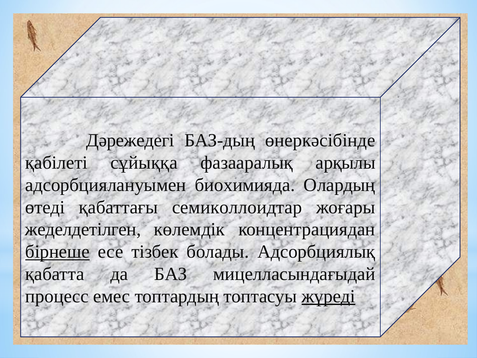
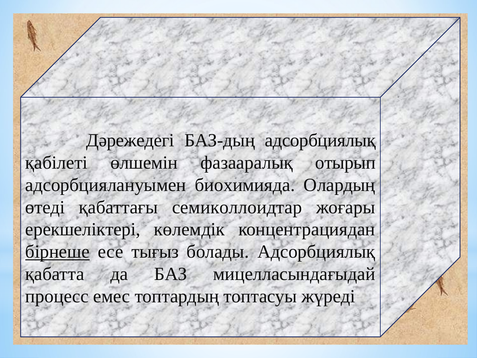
БАЗ-дың өнеркәсібінде: өнеркәсібінде -> адсорбциялық
сұйыққа: сұйыққа -> өлшемін
арқылы: арқылы -> отырып
жеделдетілген: жеделдетілген -> ерекшеліктері
тізбек: тізбек -> тығыз
жүреді underline: present -> none
